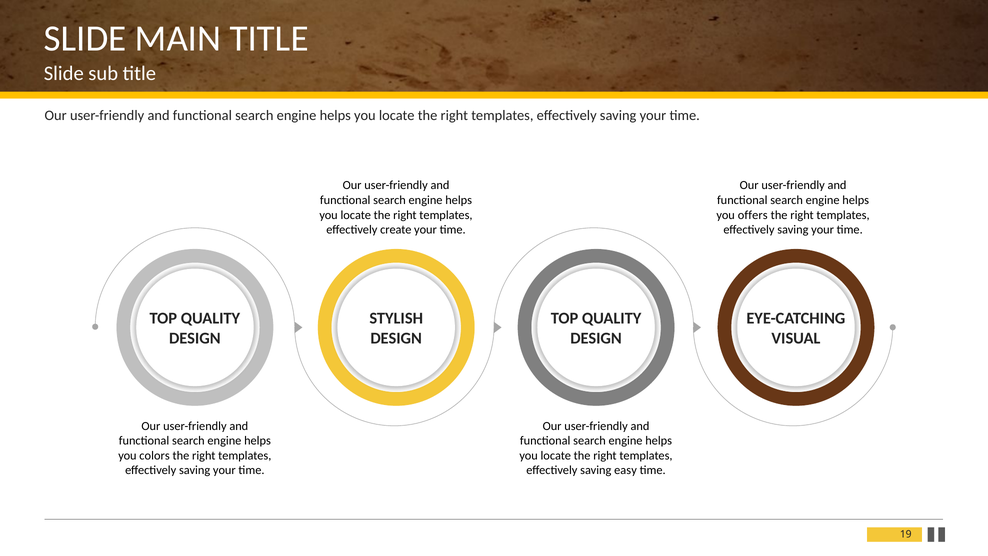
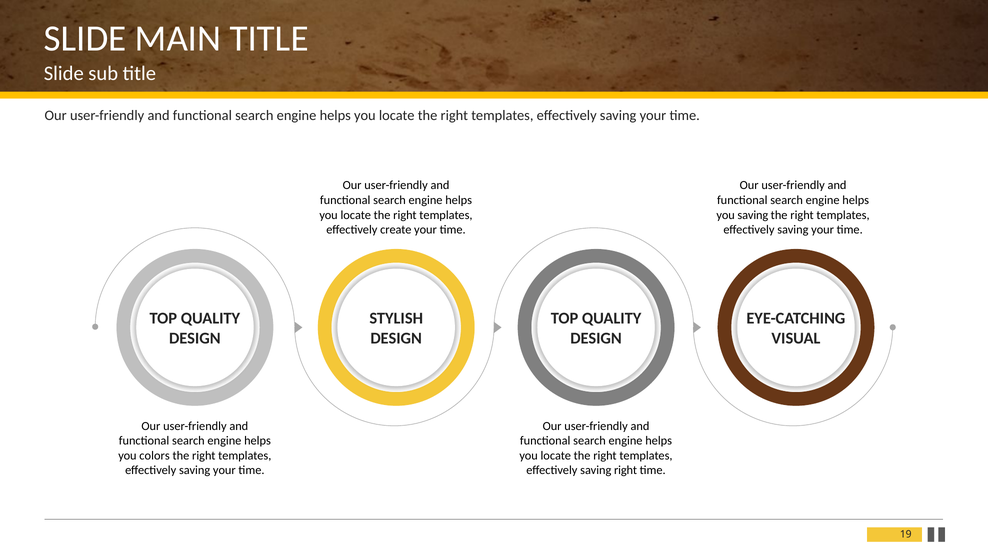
you offers: offers -> saving
saving easy: easy -> right
